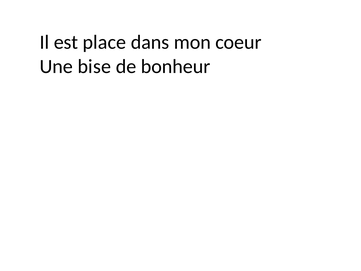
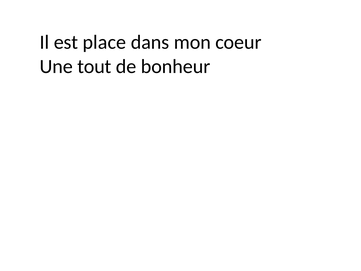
bise: bise -> tout
